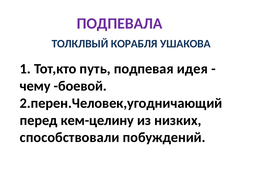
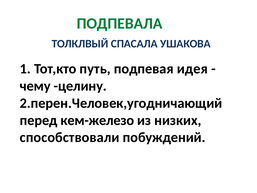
ПОДПЕВАЛА colour: purple -> green
КОРАБЛЯ: КОРАБЛЯ -> СПАСАЛА
боевой: боевой -> целину
кем-целину: кем-целину -> кем-железо
